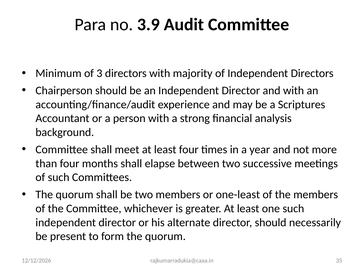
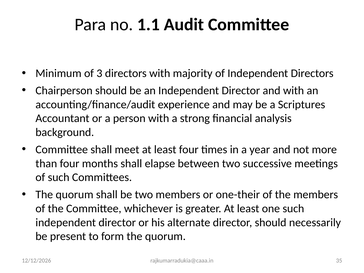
3.9: 3.9 -> 1.1
one-least: one-least -> one-their
